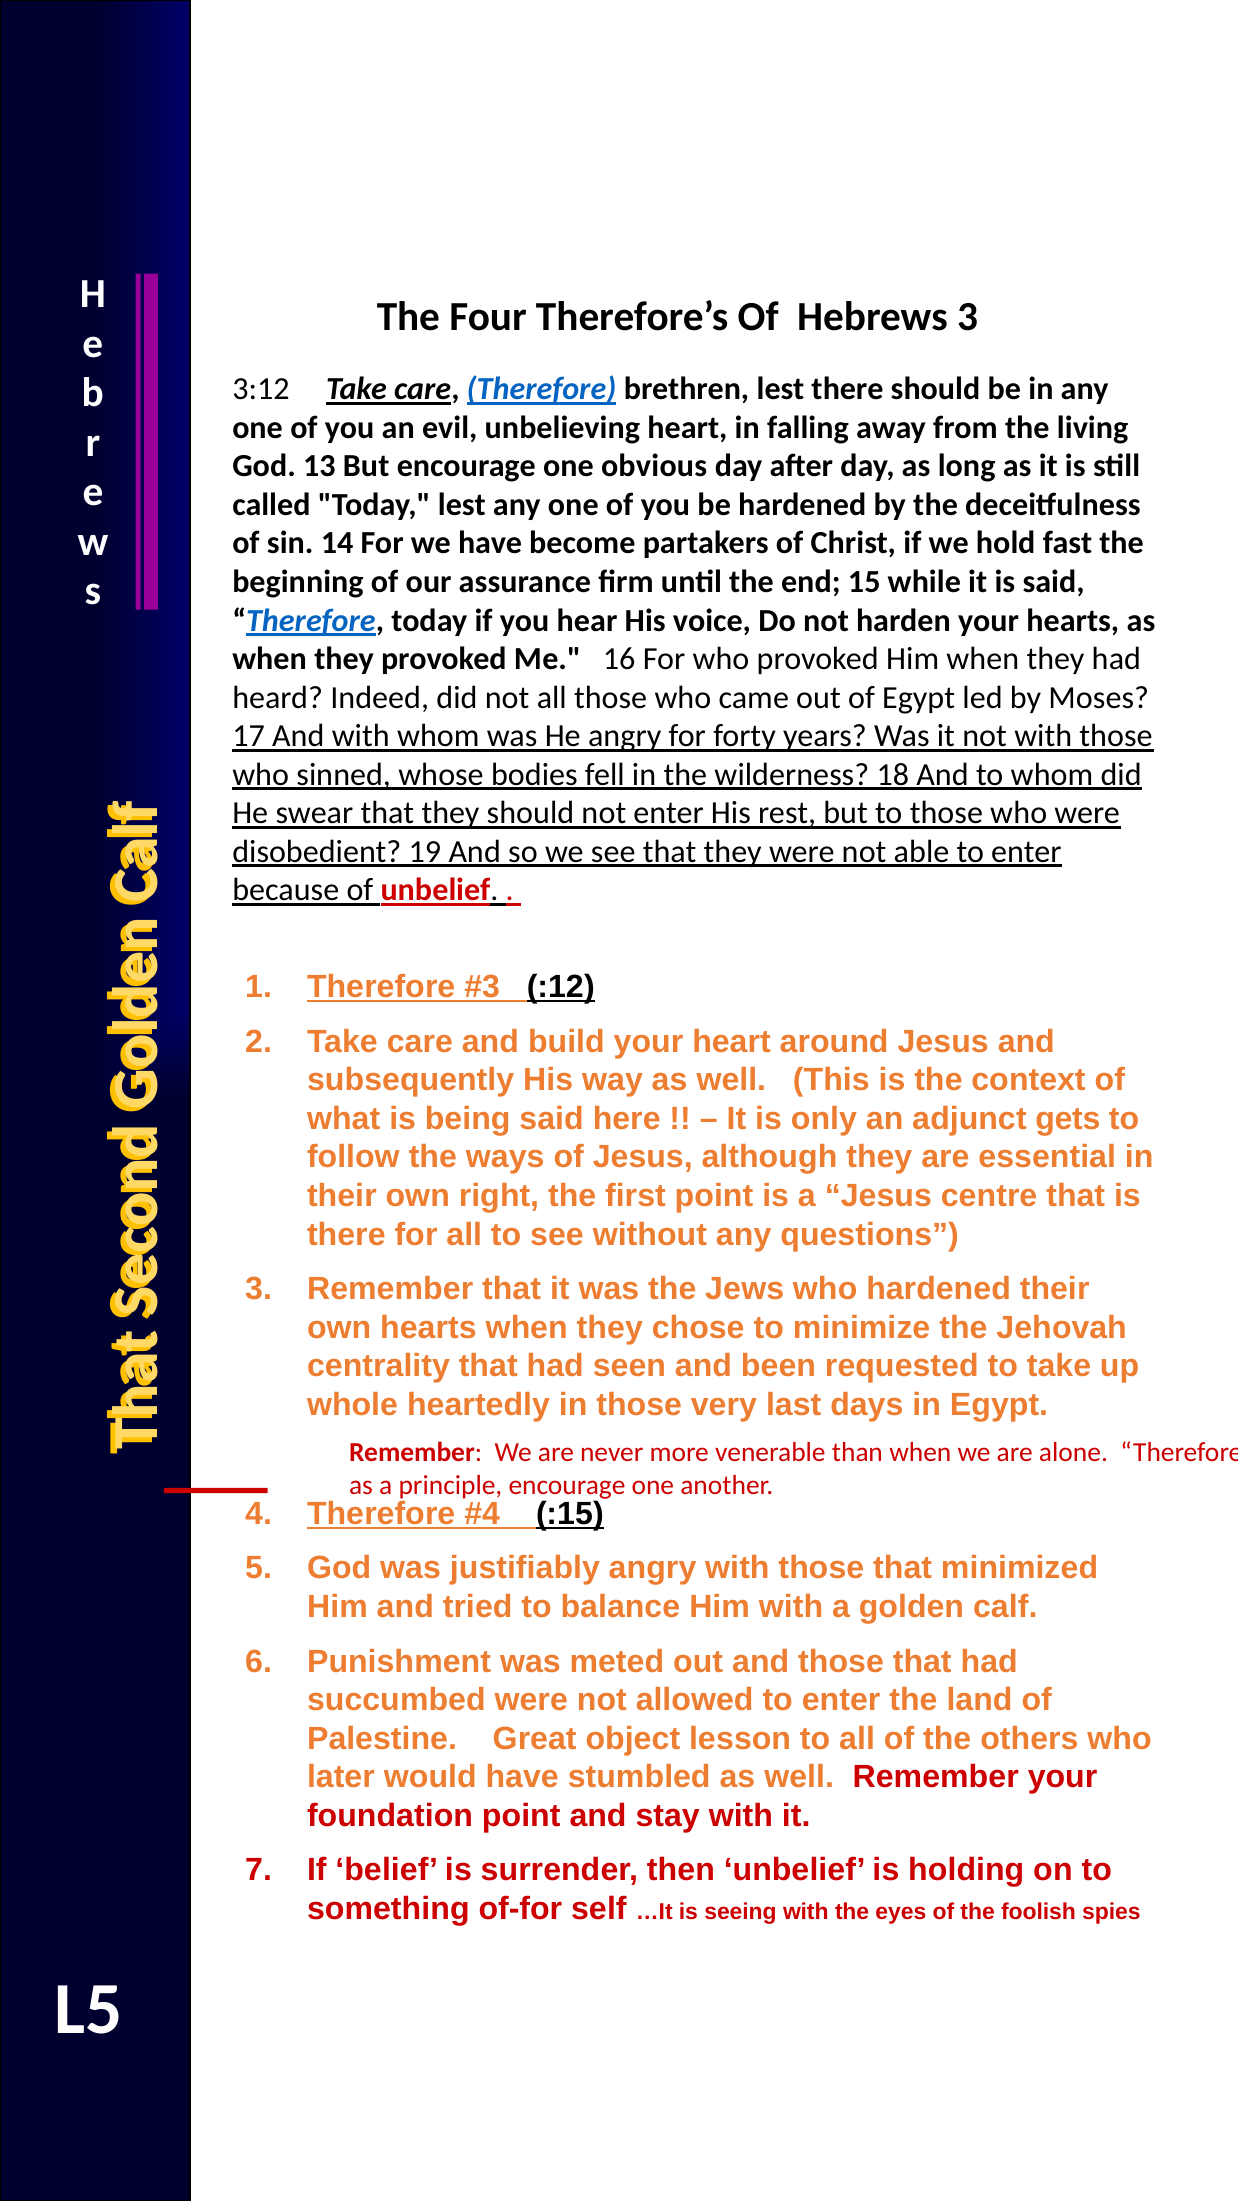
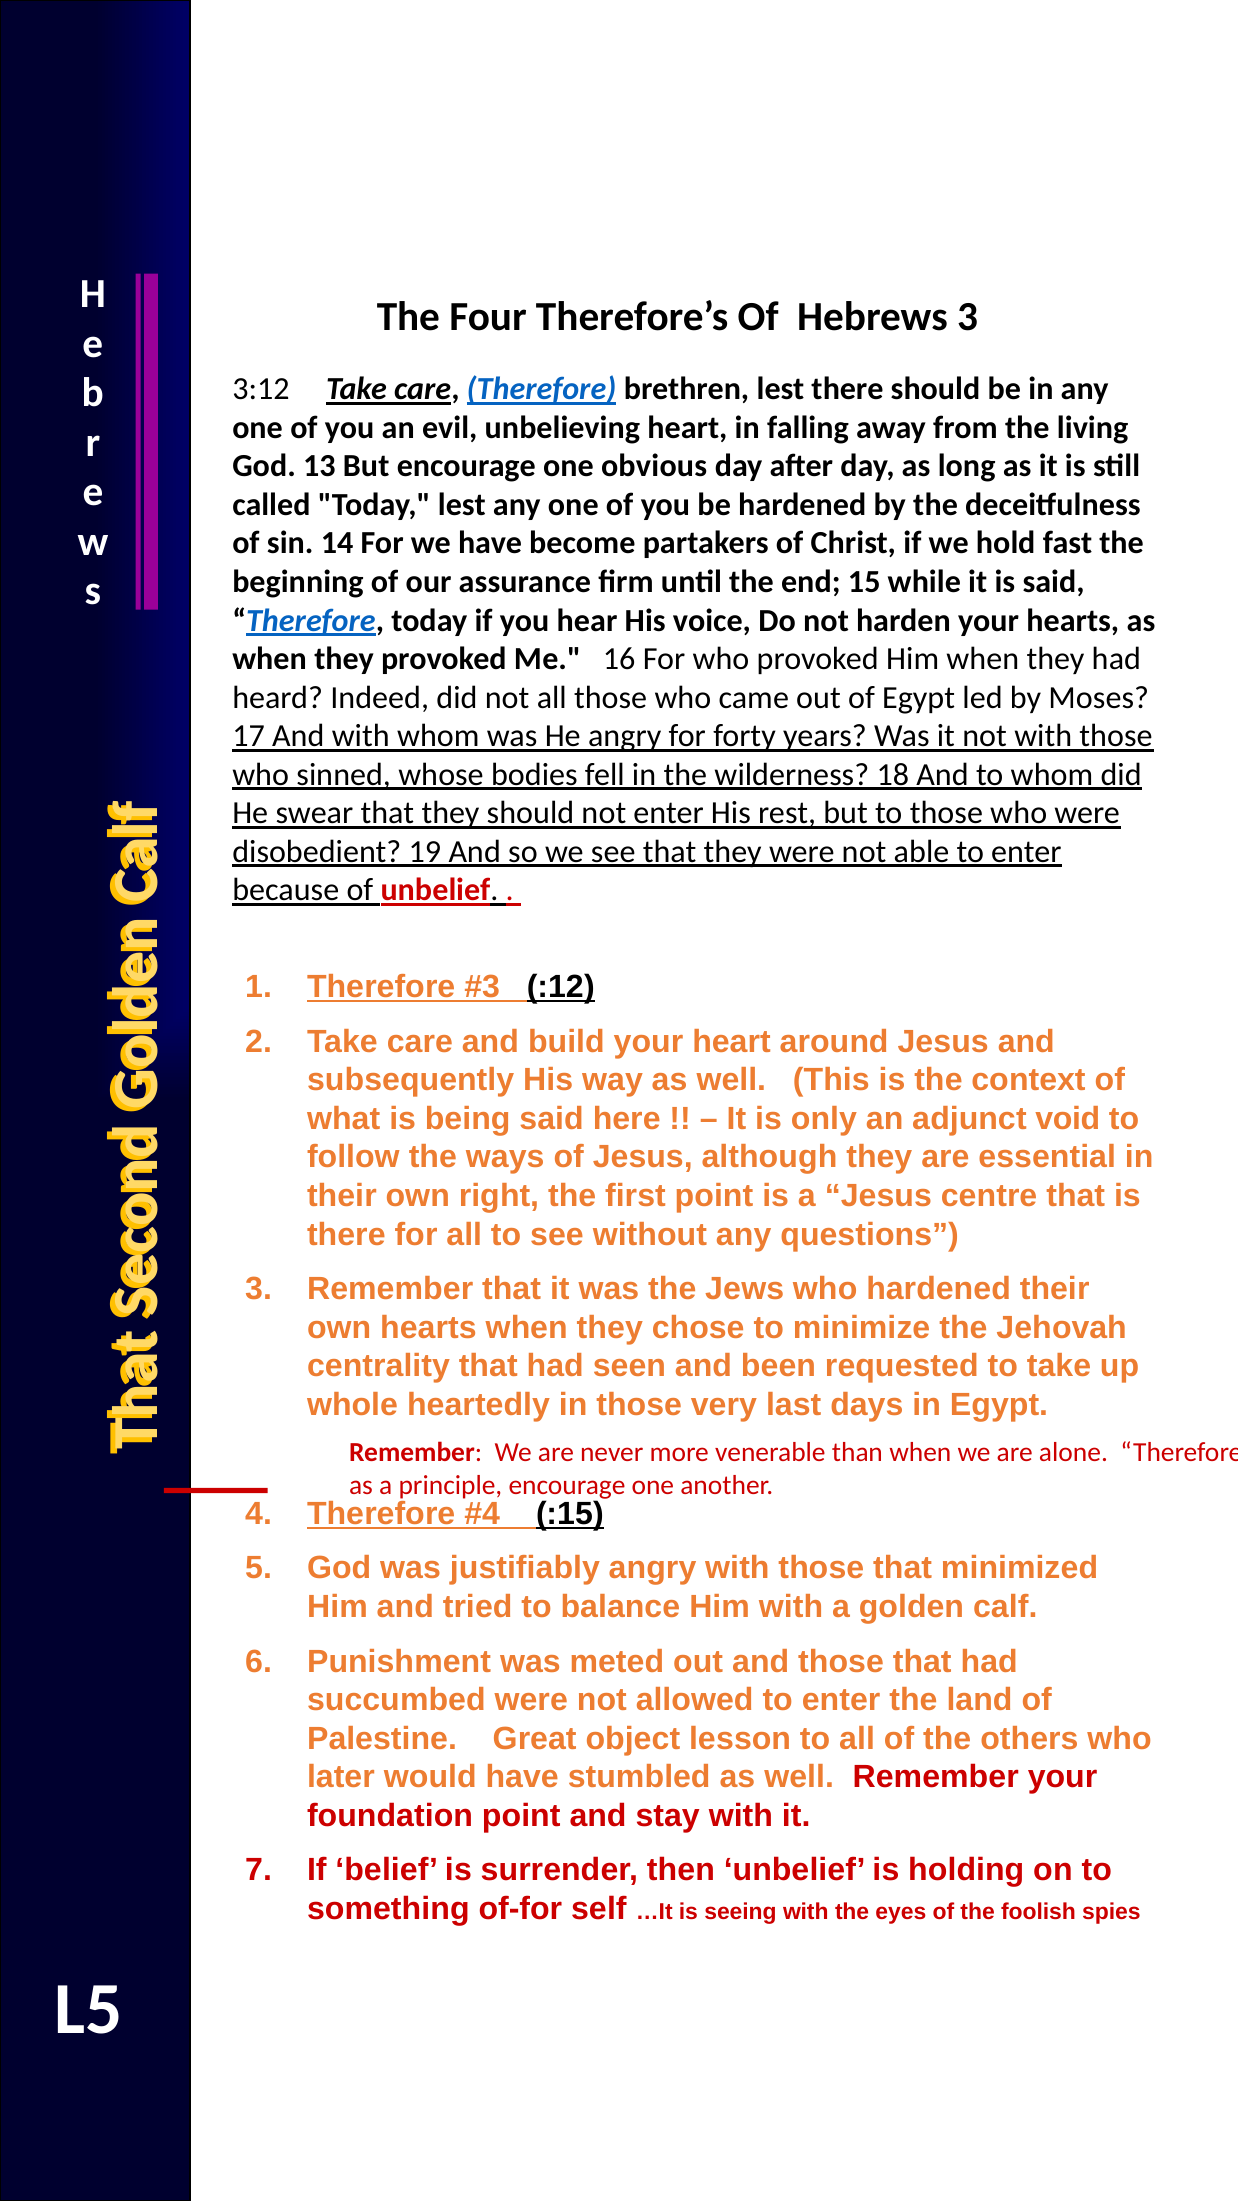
gets: gets -> void
